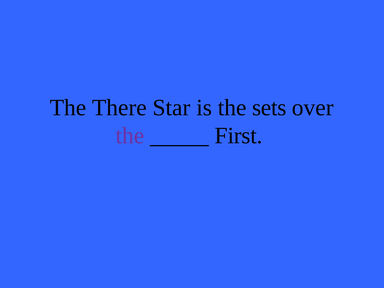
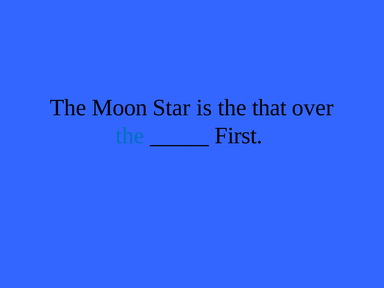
There: There -> Moon
sets: sets -> that
the at (130, 136) colour: purple -> blue
